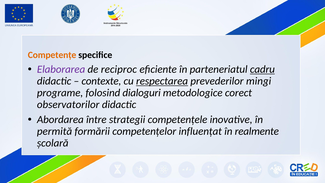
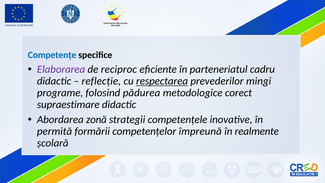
Competențe colour: orange -> blue
cadru underline: present -> none
contexte: contexte -> reflecție
dialoguri: dialoguri -> pădurea
observatorilor: observatorilor -> supraestimare
între: între -> zonă
influențat: influențat -> împreună
